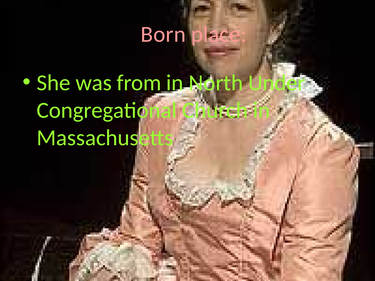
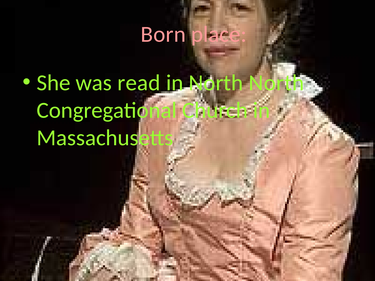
from: from -> read
North Under: Under -> North
